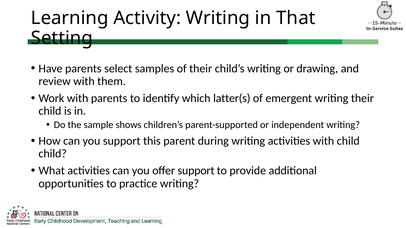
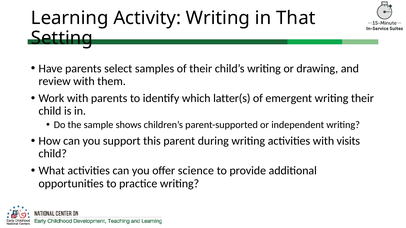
with child: child -> visits
offer support: support -> science
